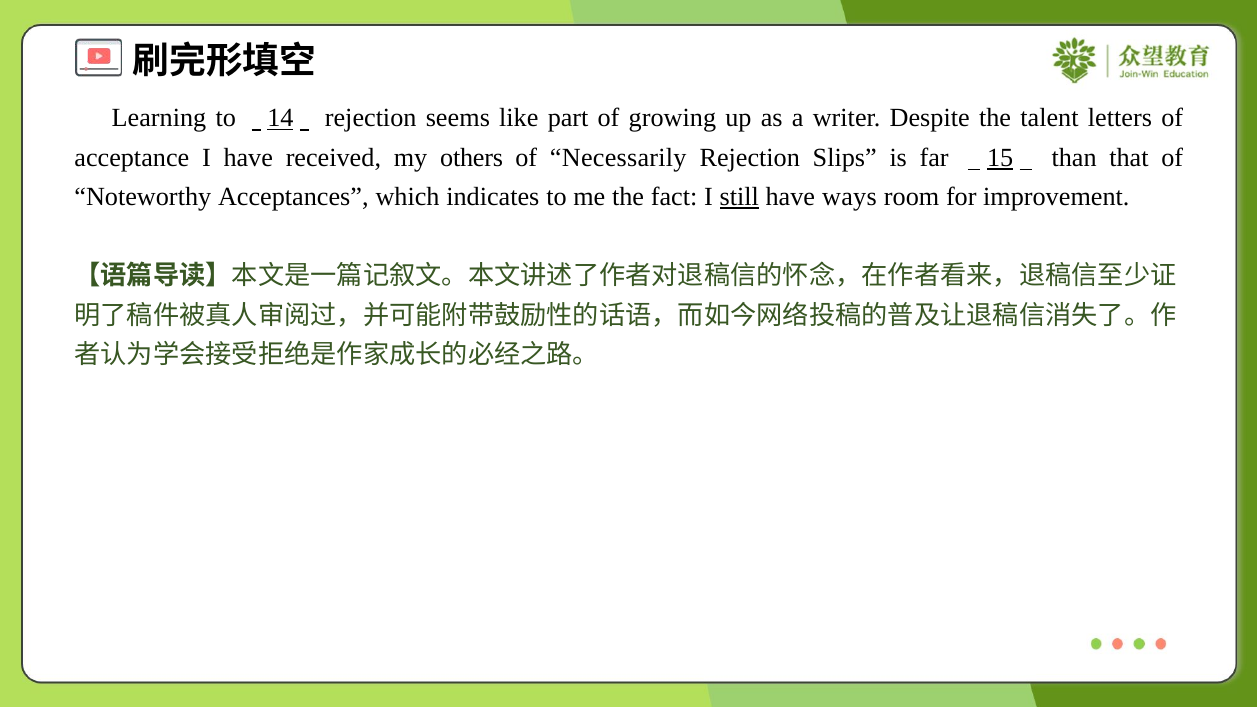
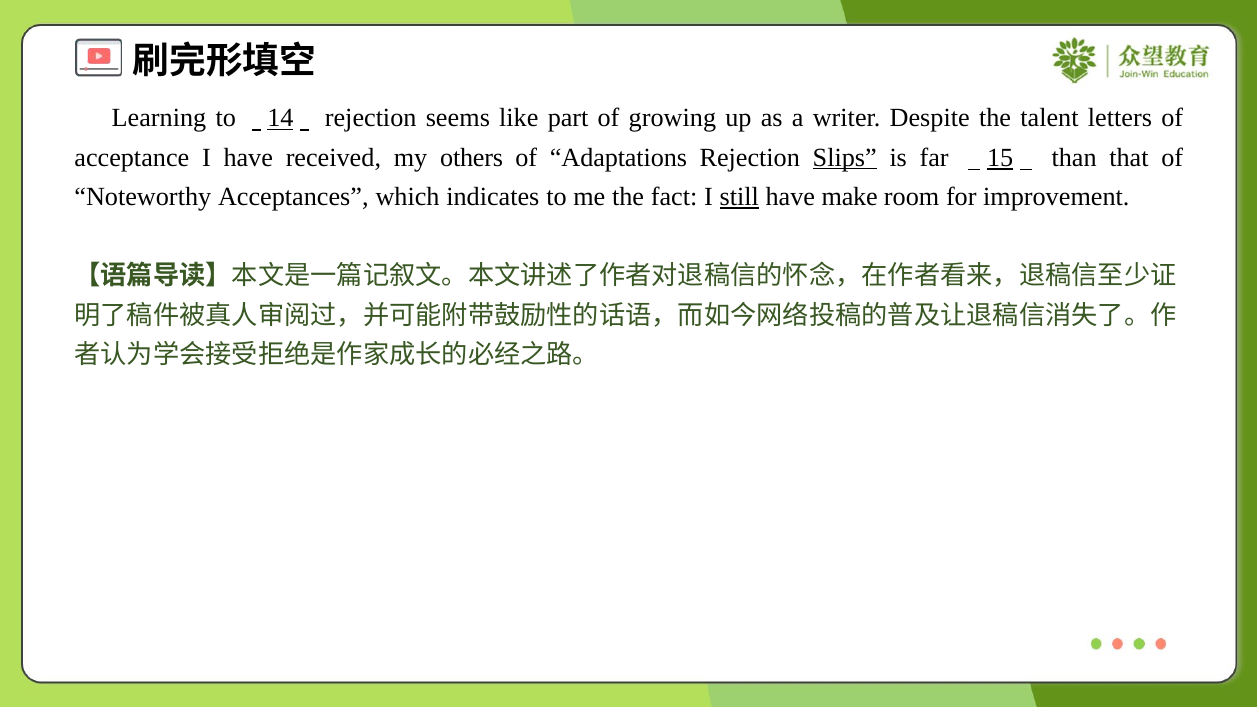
Necessarily: Necessarily -> Adaptations
Slips underline: none -> present
ways: ways -> make
